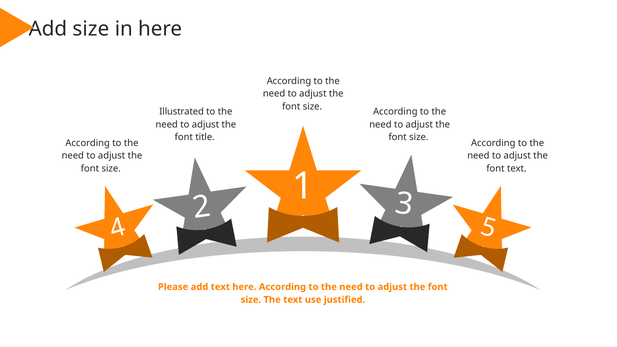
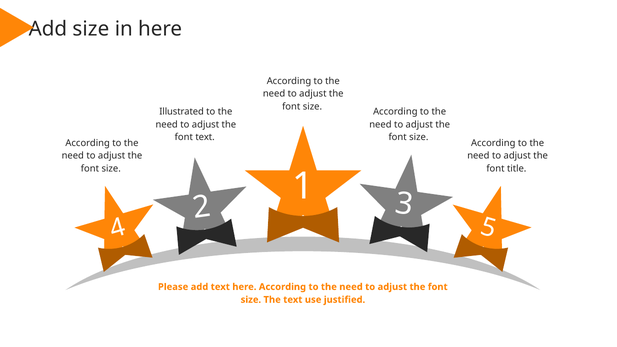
font title: title -> text
font text: text -> title
